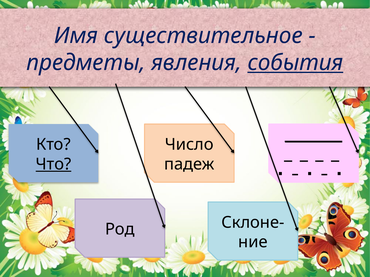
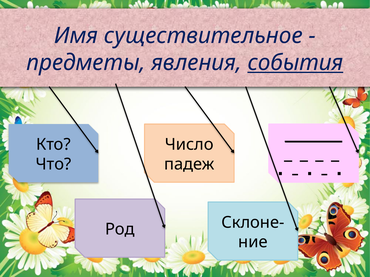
Что underline: present -> none
